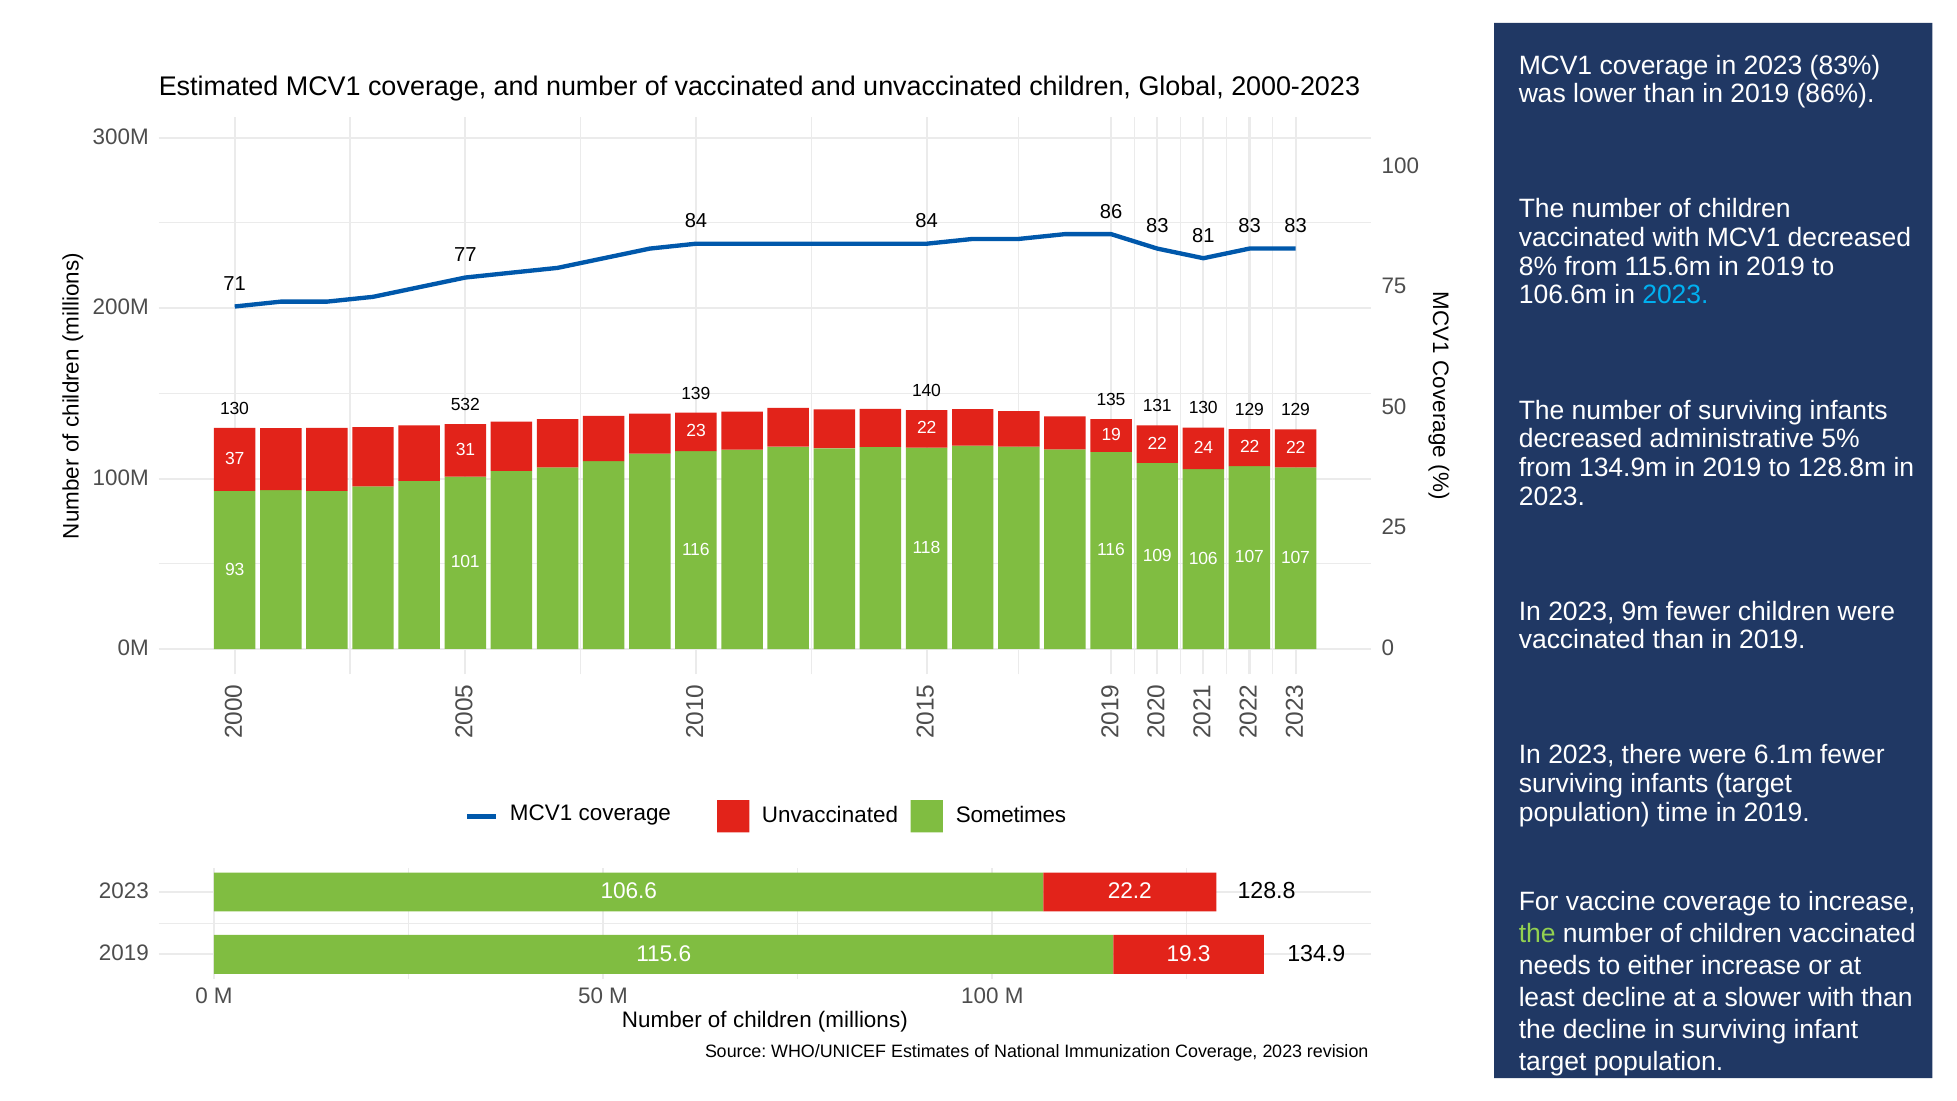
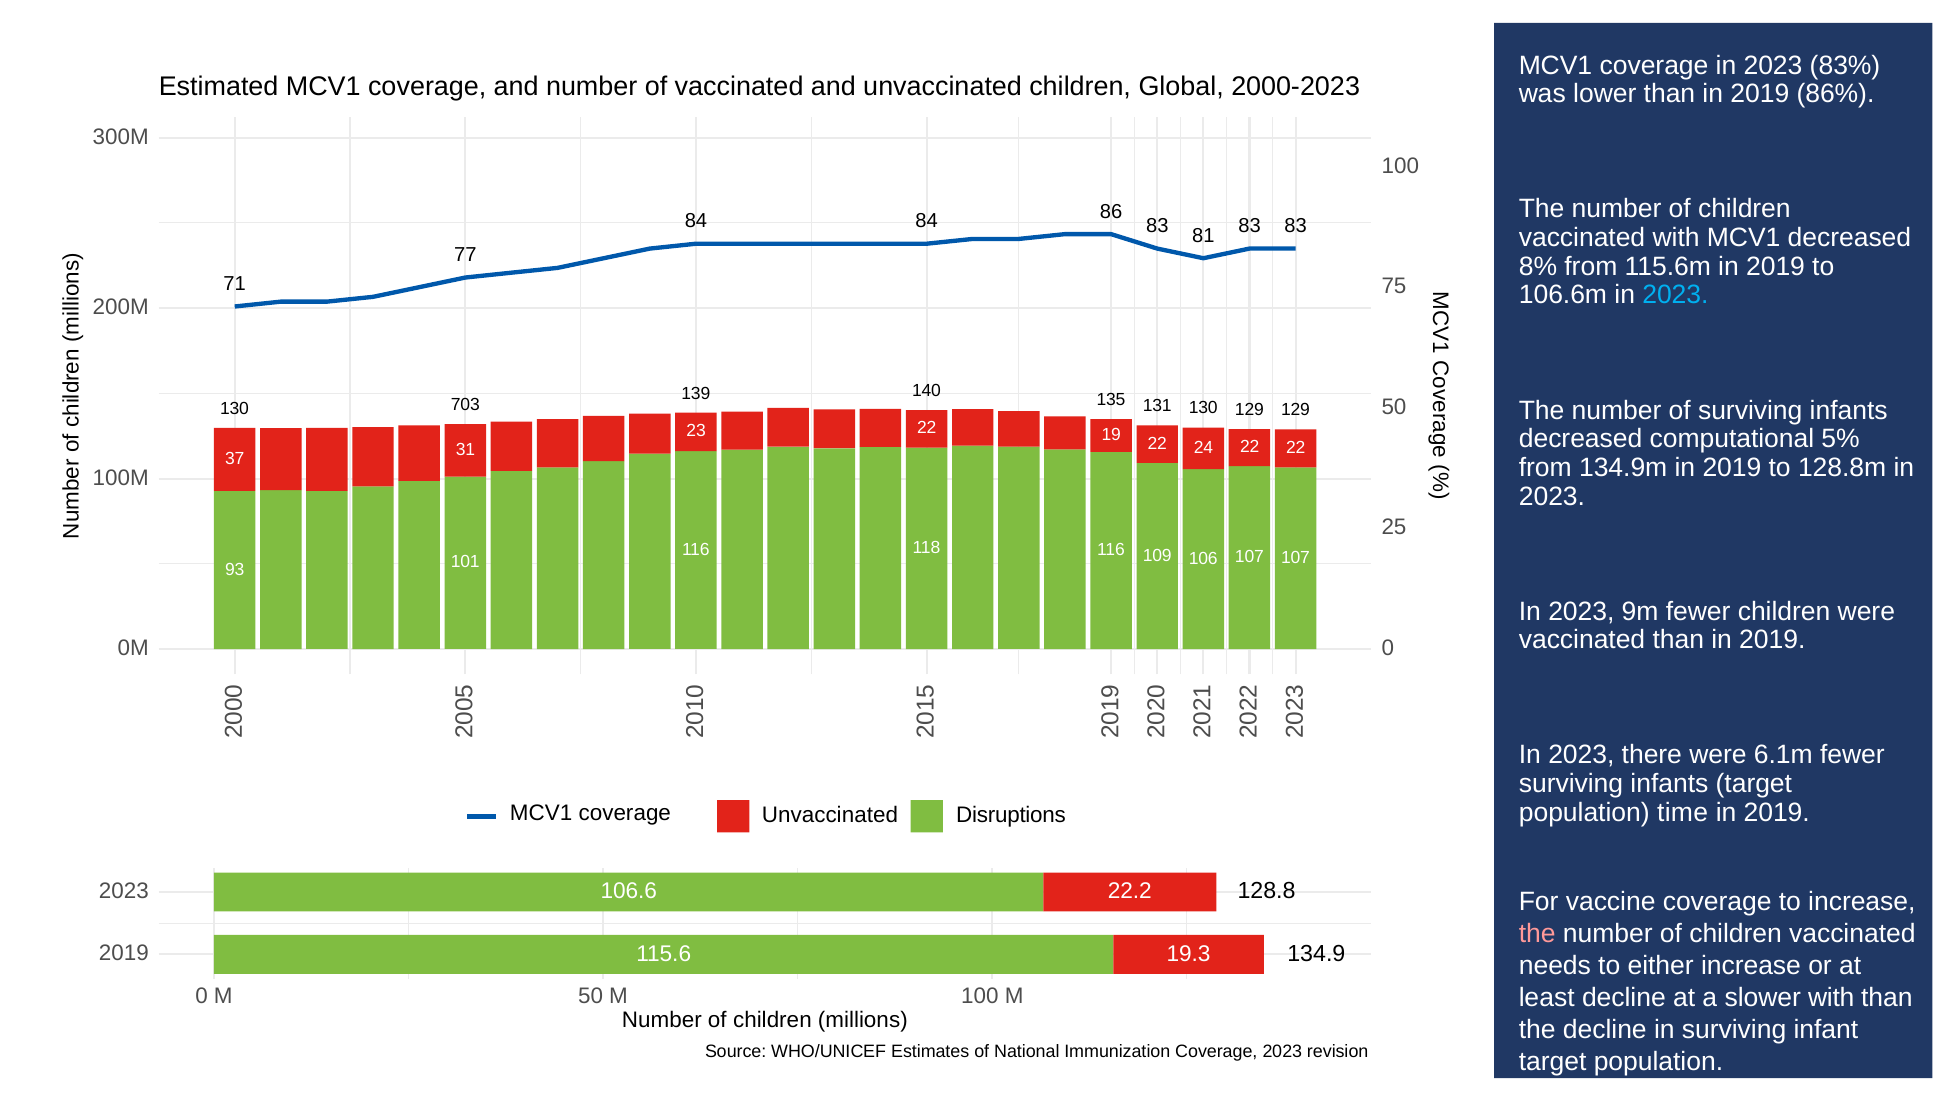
532: 532 -> 703
administrative: administrative -> computational
Sometimes: Sometimes -> Disruptions
the at (1537, 934) colour: light green -> pink
